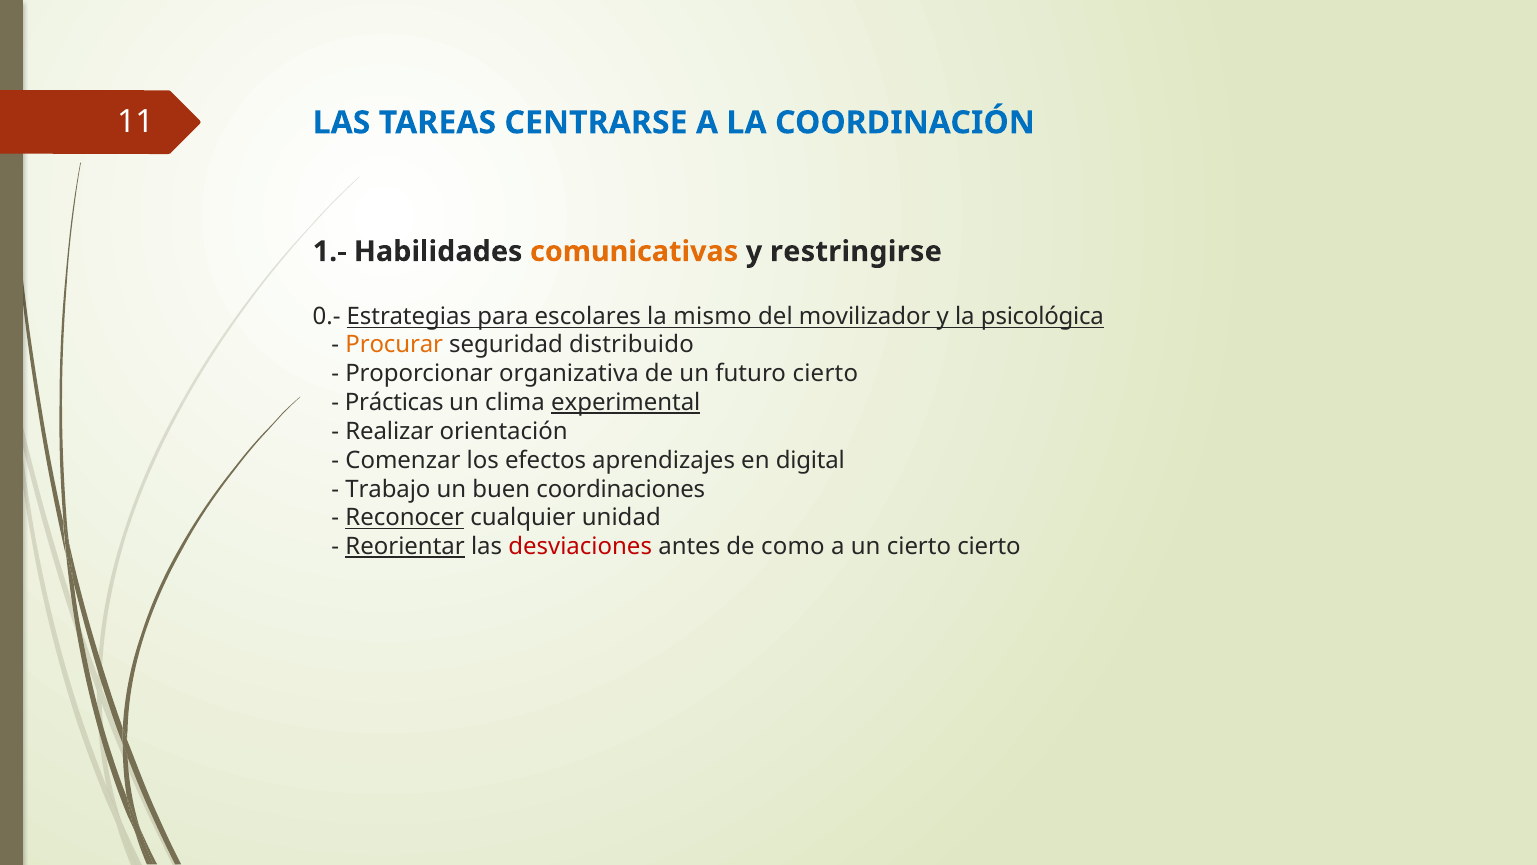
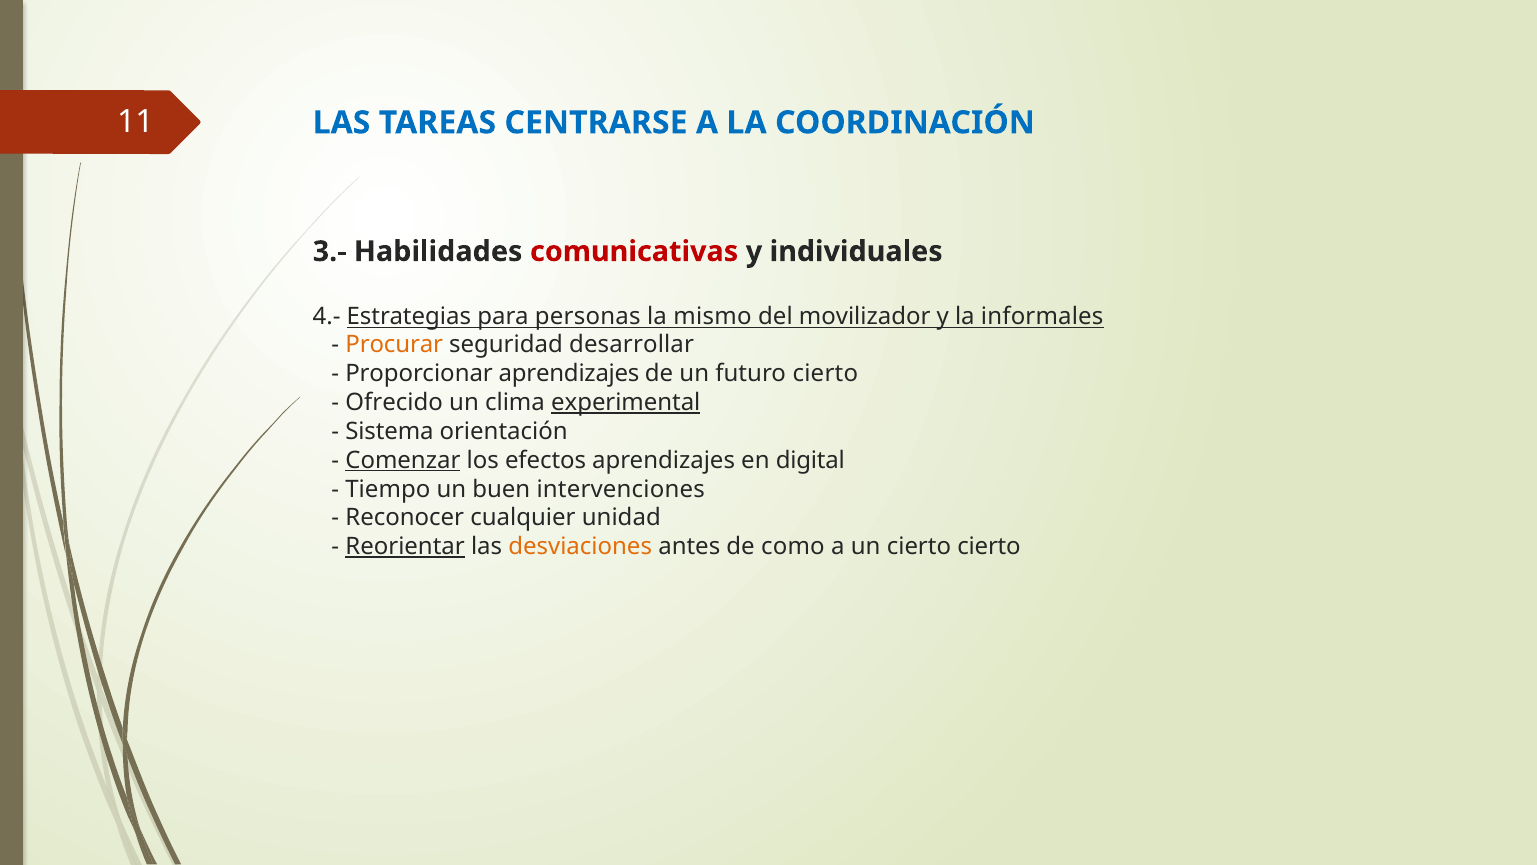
1.-: 1.- -> 3.-
comunicativas colour: orange -> red
restringirse: restringirse -> individuales
0.-: 0.- -> 4.-
escolares: escolares -> personas
psicológica: psicológica -> informales
distribuido: distribuido -> desarrollar
Proporcionar organizativa: organizativa -> aprendizajes
Prácticas: Prácticas -> Ofrecido
Realizar: Realizar -> Sistema
Comenzar underline: none -> present
Trabajo: Trabajo -> Tiempo
coordinaciones: coordinaciones -> intervenciones
Reconocer underline: present -> none
desviaciones colour: red -> orange
